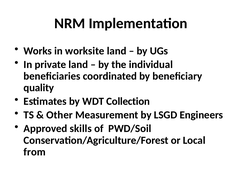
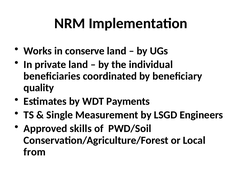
worksite: worksite -> conserve
Collection: Collection -> Payments
Other: Other -> Single
